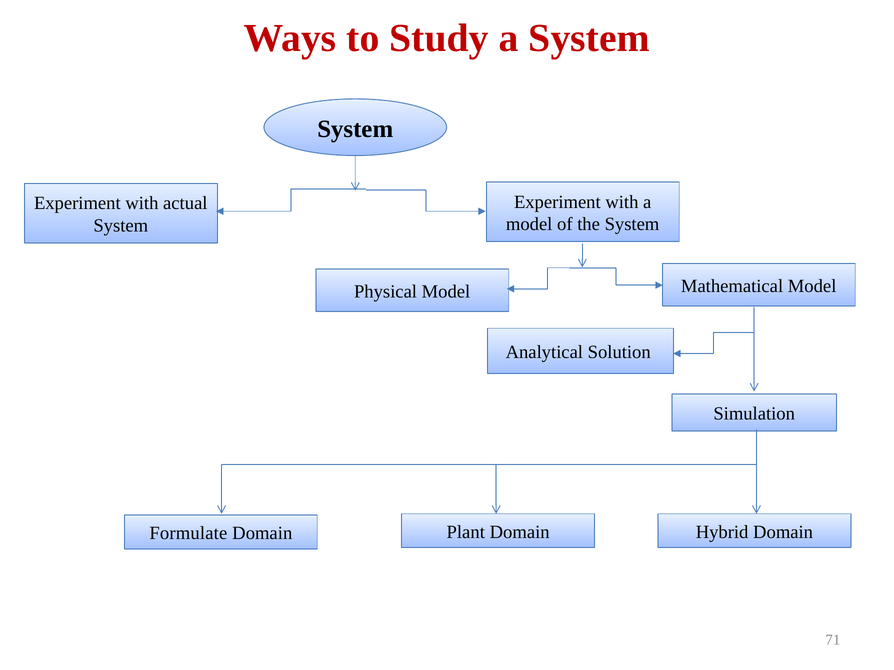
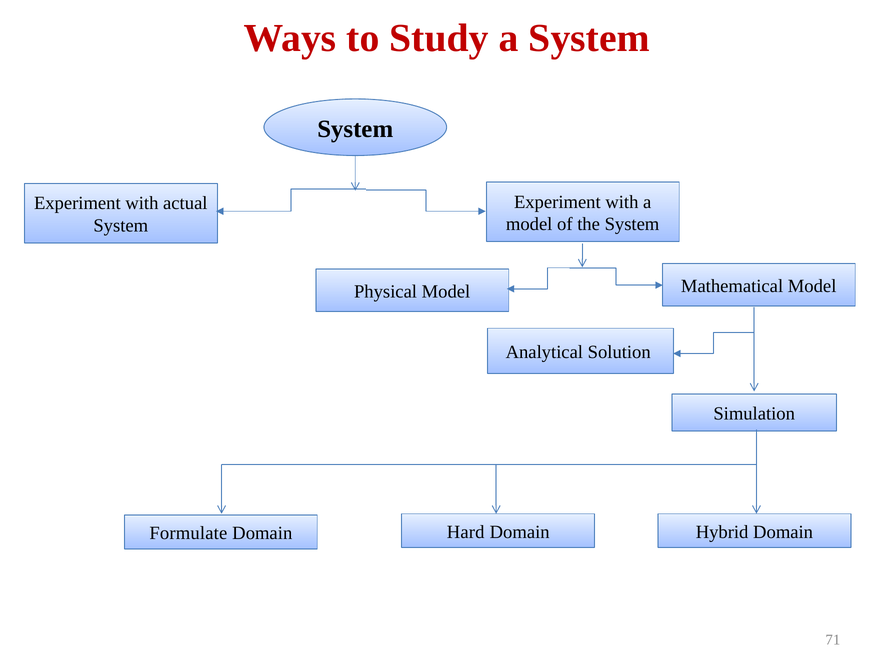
Plant: Plant -> Hard
